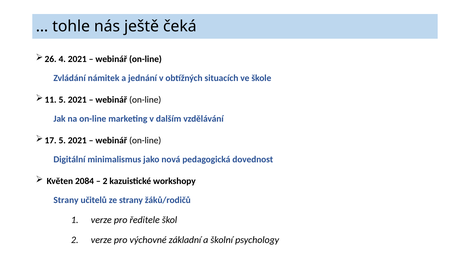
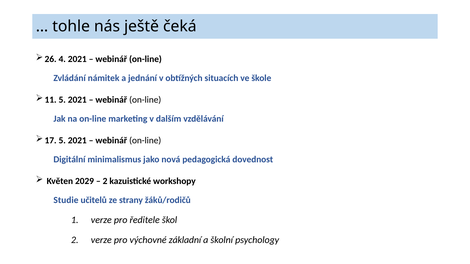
2084: 2084 -> 2029
Strany at (66, 200): Strany -> Studie
